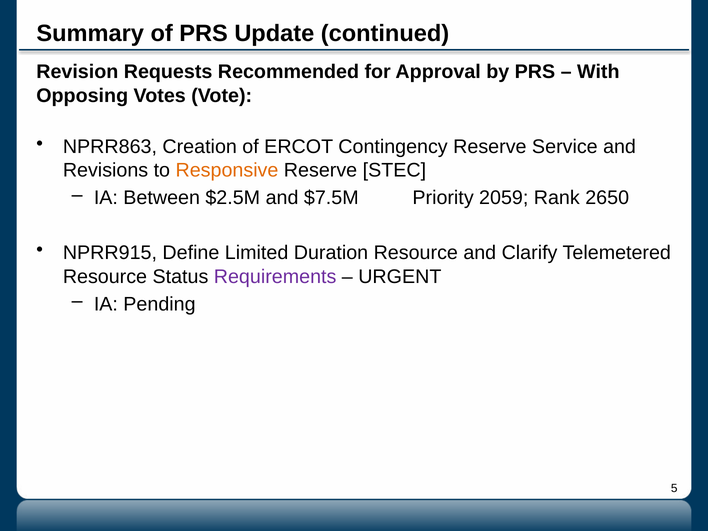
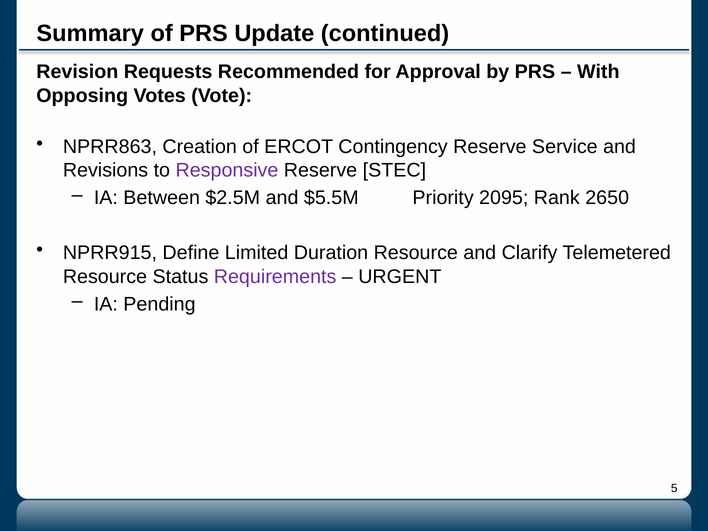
Responsive colour: orange -> purple
$7.5M: $7.5M -> $5.5M
2059: 2059 -> 2095
